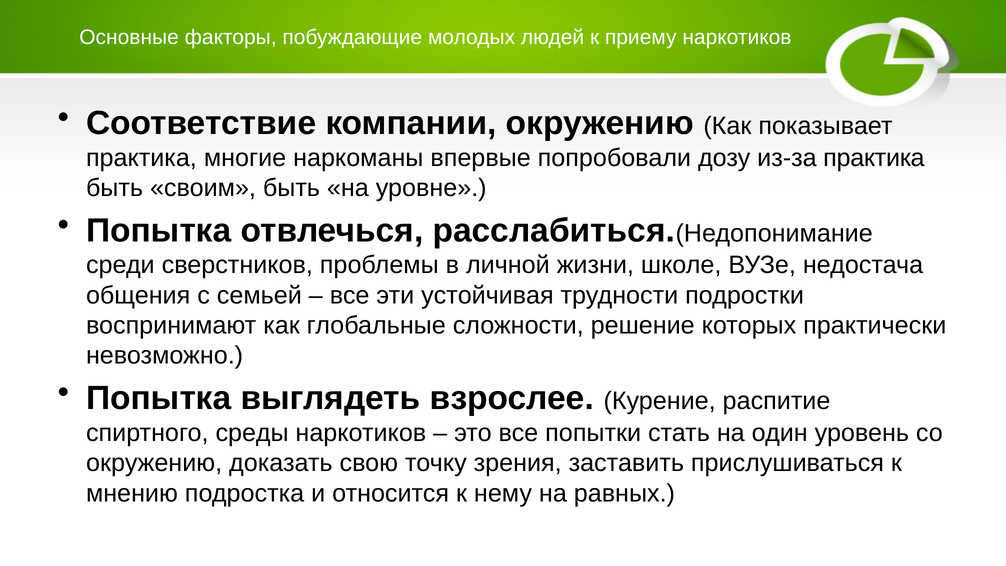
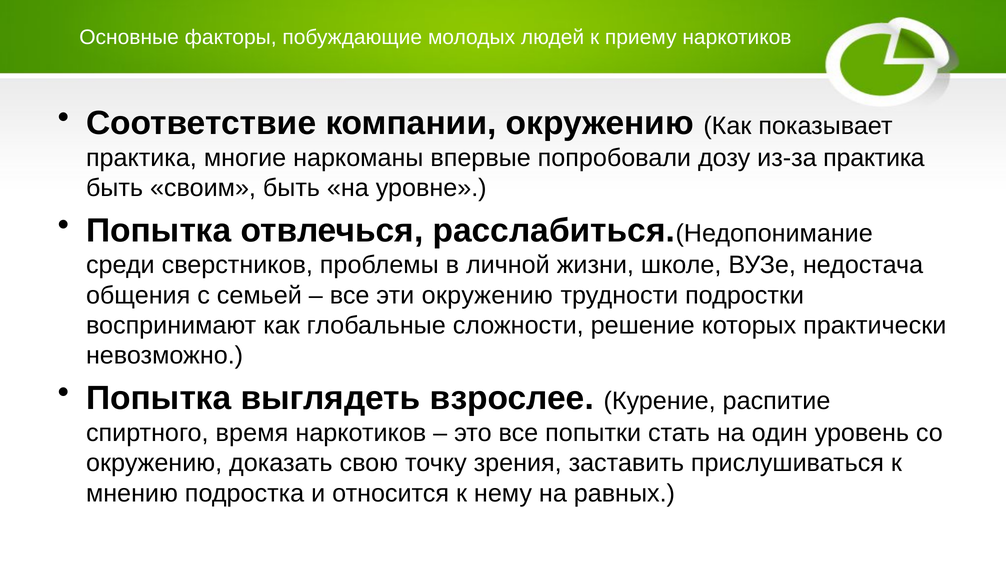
эти устойчивая: устойчивая -> окружению
среды: среды -> время
